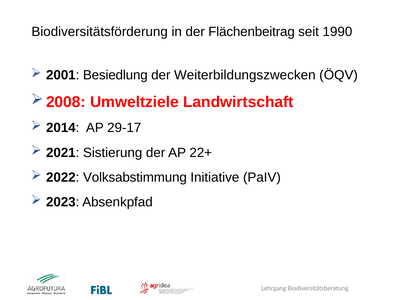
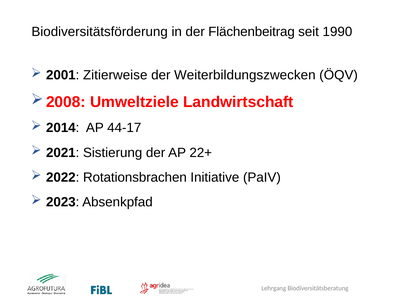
Besiedlung: Besiedlung -> Zitierweise
29-17: 29-17 -> 44-17
Volksabstimmung: Volksabstimmung -> Rotationsbrachen
